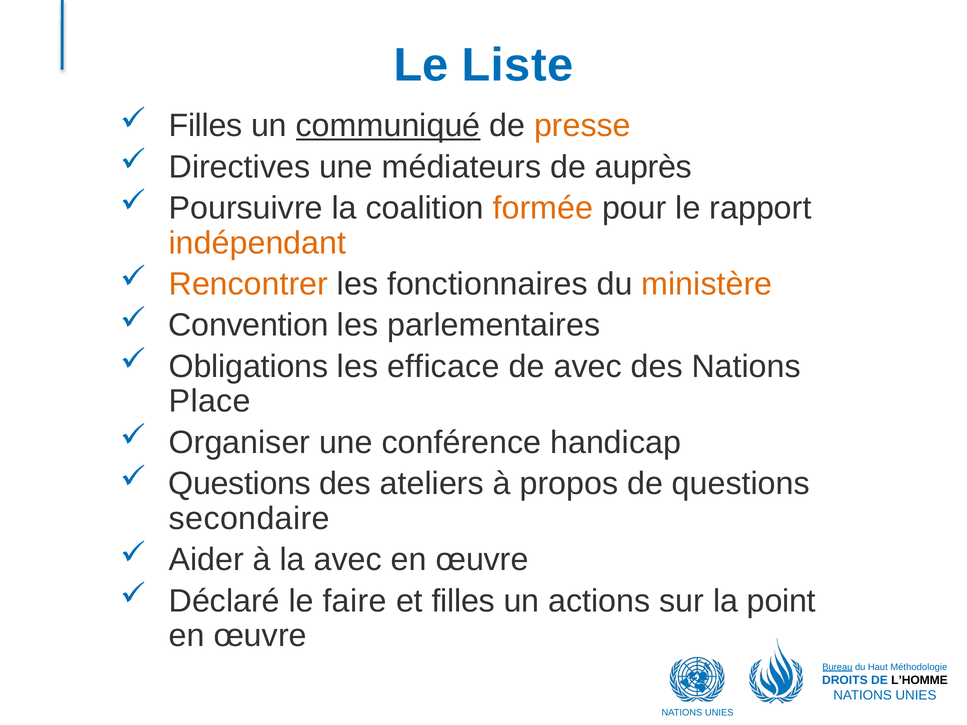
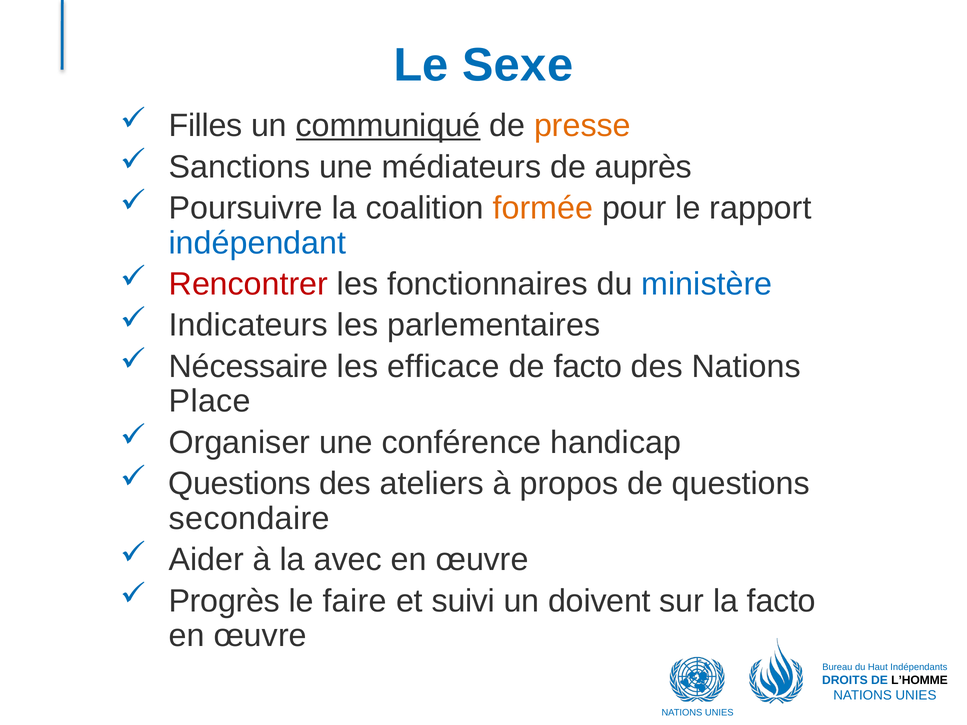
Liste: Liste -> Sexe
Directives: Directives -> Sanctions
indépendant colour: orange -> blue
Rencontrer colour: orange -> red
ministère colour: orange -> blue
Convention: Convention -> Indicateurs
Obligations: Obligations -> Nécessaire
de avec: avec -> facto
Déclaré: Déclaré -> Progrès
et filles: filles -> suivi
actions: actions -> doivent
la point: point -> facto
Bureau underline: present -> none
Méthodologie: Méthodologie -> Indépendants
